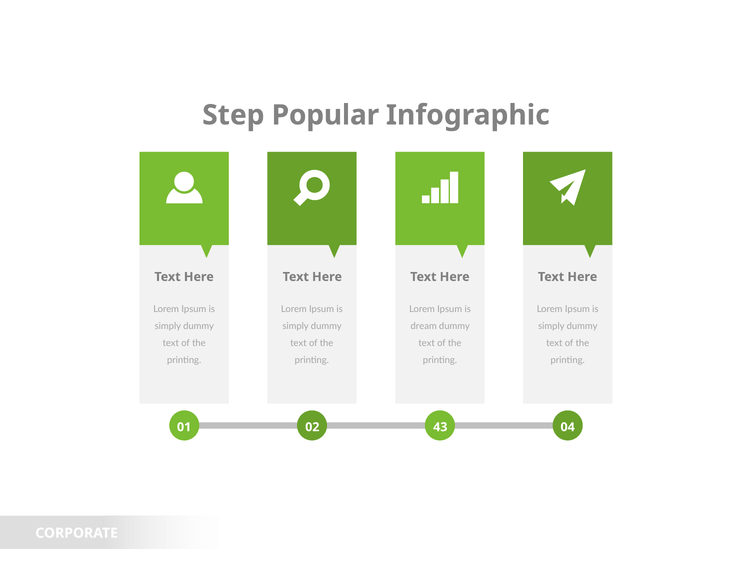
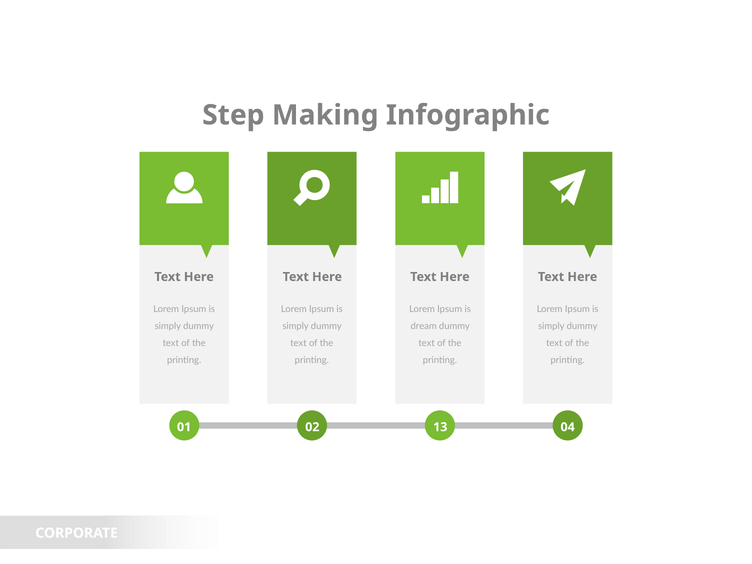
Popular: Popular -> Making
43: 43 -> 13
